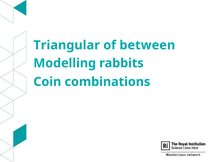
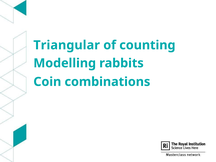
between: between -> counting
